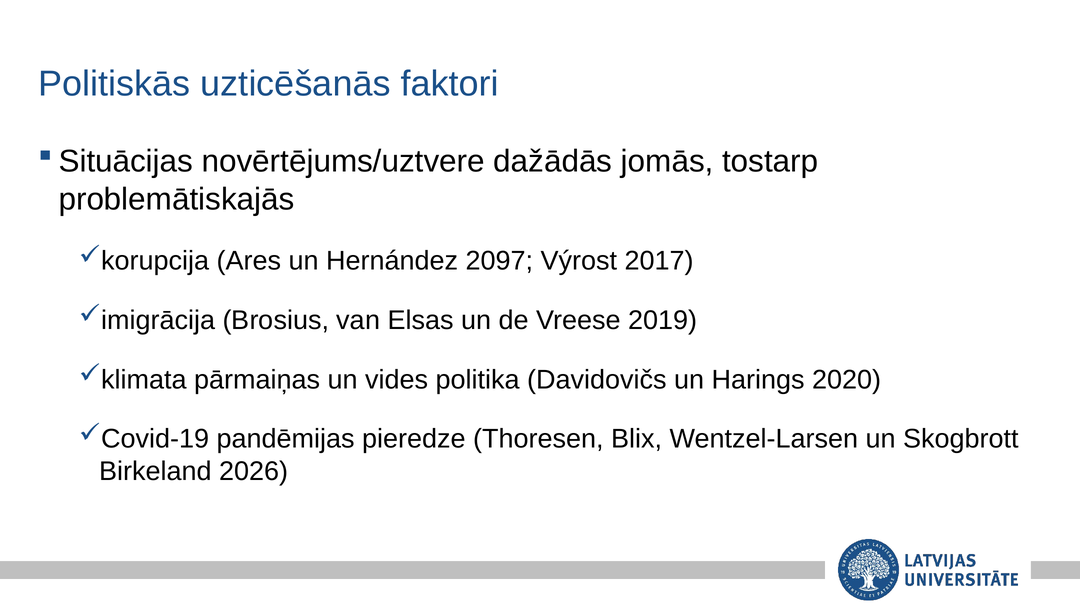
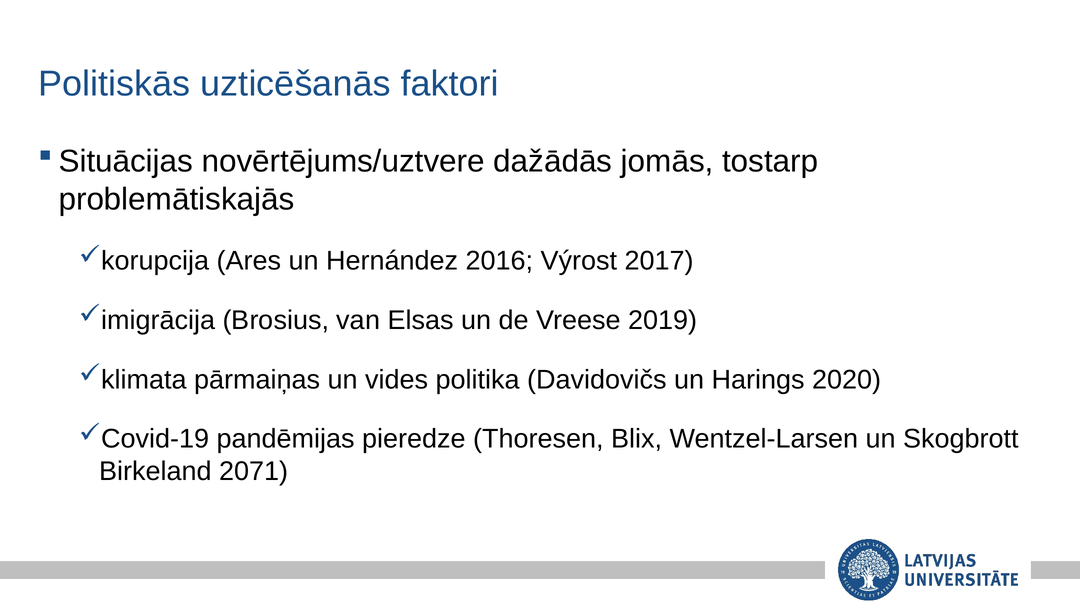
2097: 2097 -> 2016
2026: 2026 -> 2071
